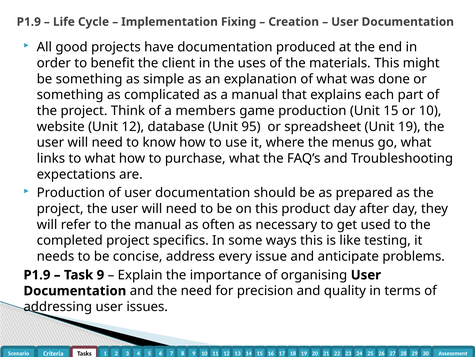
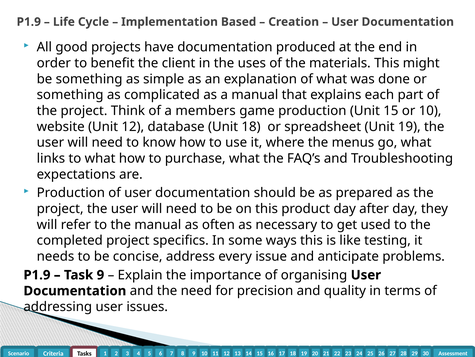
Fixing: Fixing -> Based
Unit 95: 95 -> 18
